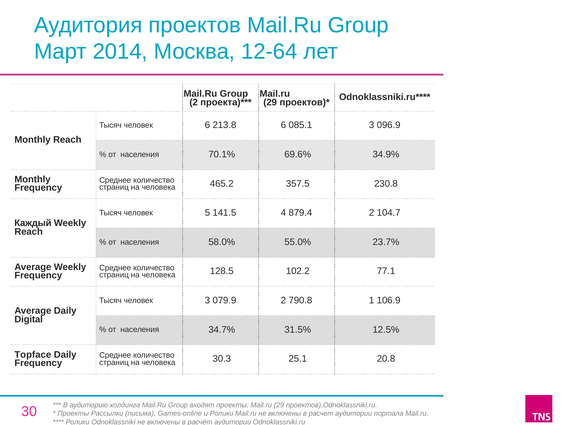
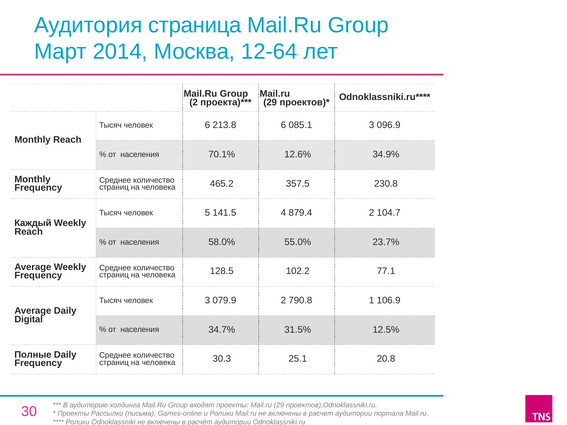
проектов: проектов -> страница
69.6%: 69.6% -> 12.6%
Topface: Topface -> Полные
